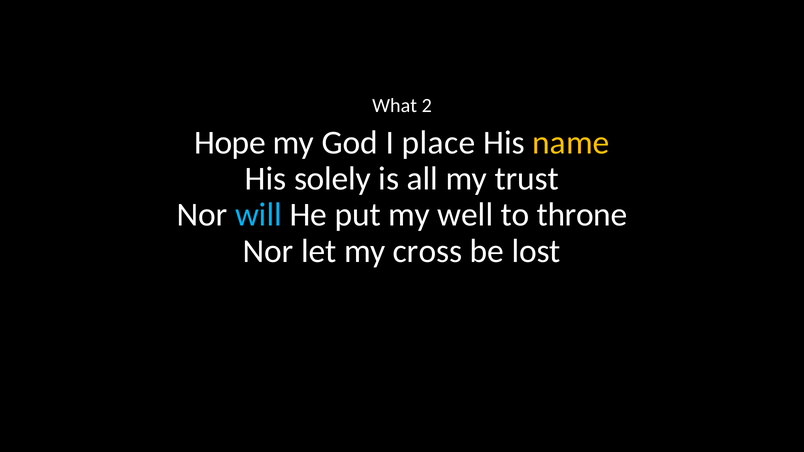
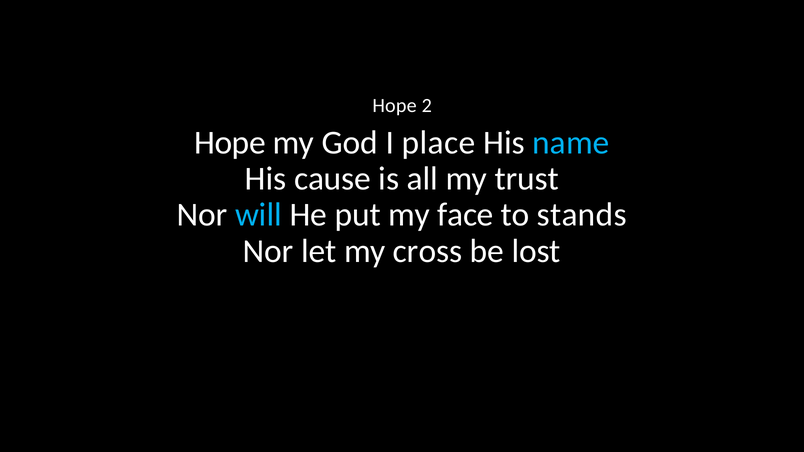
What at (395, 105): What -> Hope
name colour: yellow -> light blue
solely: solely -> cause
well: well -> face
throne: throne -> stands
